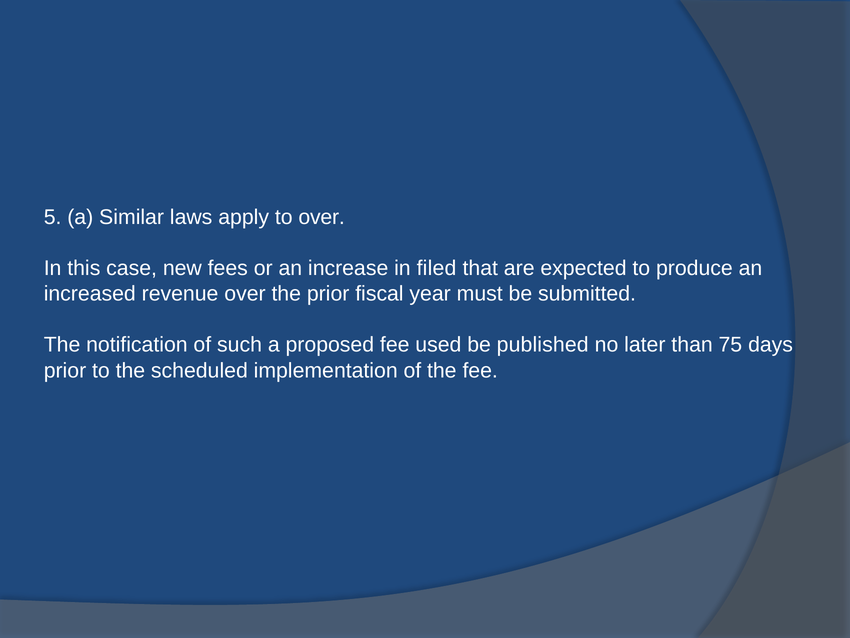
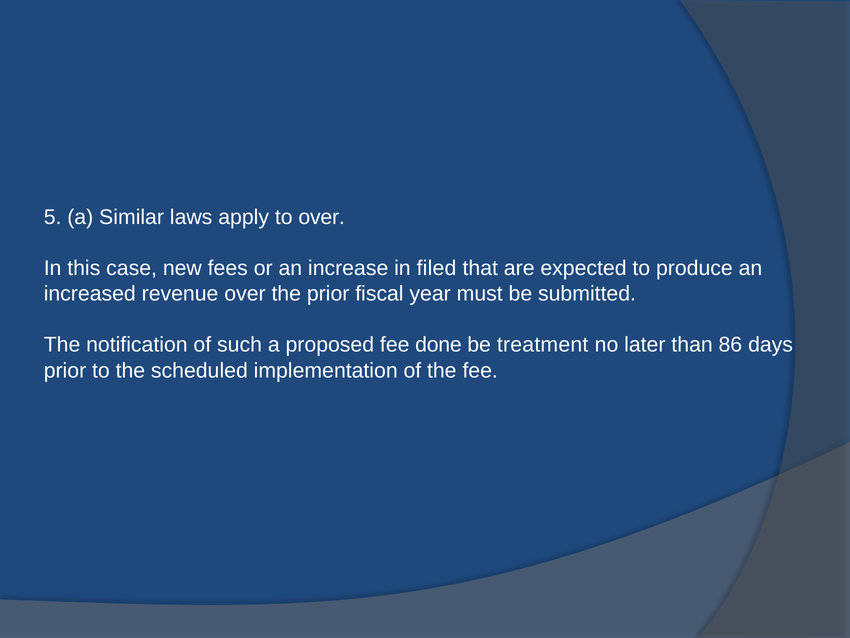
used: used -> done
published: published -> treatment
75: 75 -> 86
